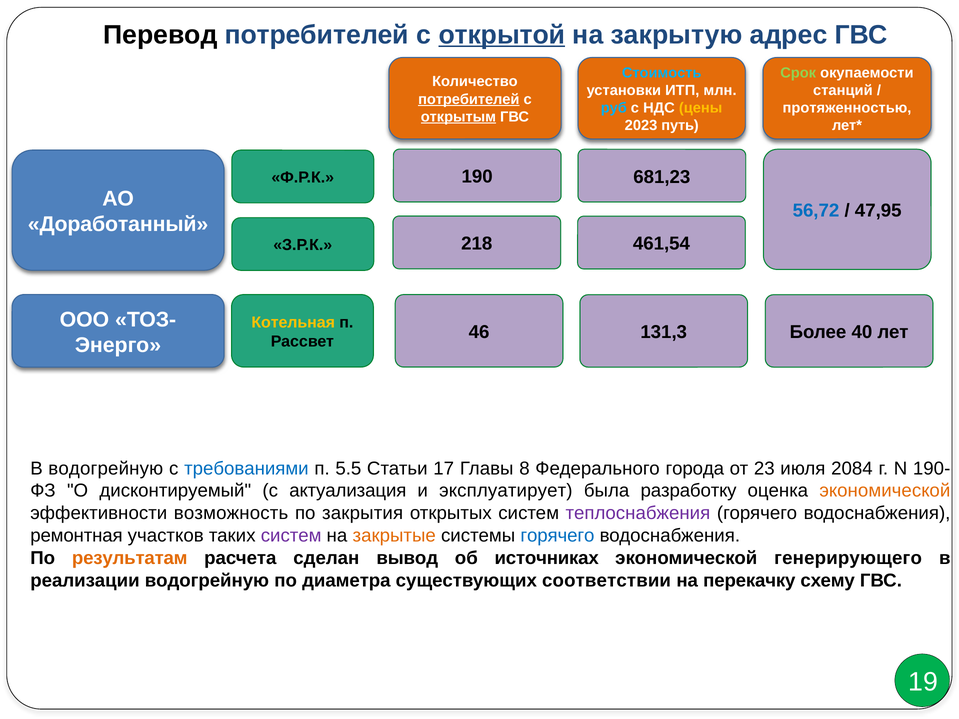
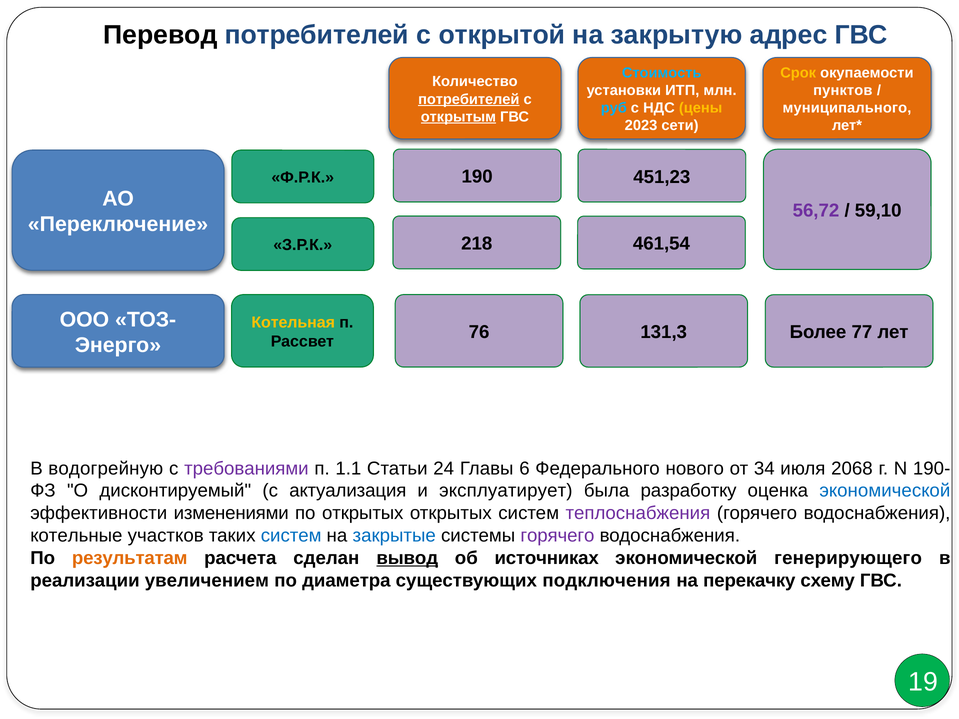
открытой underline: present -> none
Срок colour: light green -> yellow
станций: станций -> пунктов
протяженностью: протяженностью -> муниципального
путь: путь -> сети
681,23: 681,23 -> 451,23
56,72 colour: blue -> purple
47,95: 47,95 -> 59,10
Доработанный: Доработанный -> Переключение
40: 40 -> 77
46: 46 -> 76
требованиями colour: blue -> purple
5.5: 5.5 -> 1.1
17: 17 -> 24
8: 8 -> 6
города: города -> нового
23: 23 -> 34
2084: 2084 -> 2068
экономической at (885, 491) colour: orange -> blue
возможность: возможность -> изменениями
по закрытия: закрытия -> открытых
ремонтная: ремонтная -> котельные
систем at (291, 536) colour: purple -> blue
закрытые colour: orange -> blue
горячего at (557, 536) colour: blue -> purple
вывод underline: none -> present
реализации водогрейную: водогрейную -> увеличением
соответствии: соответствии -> подключения
